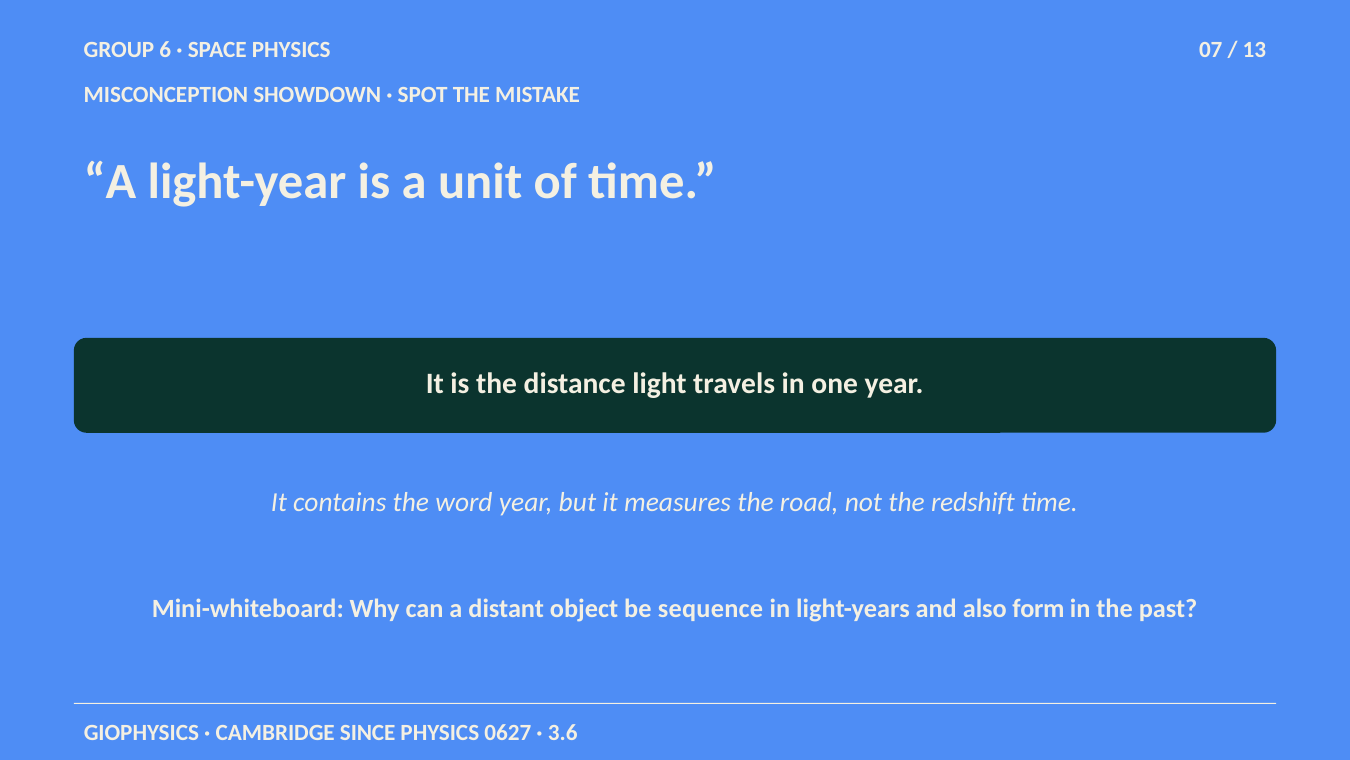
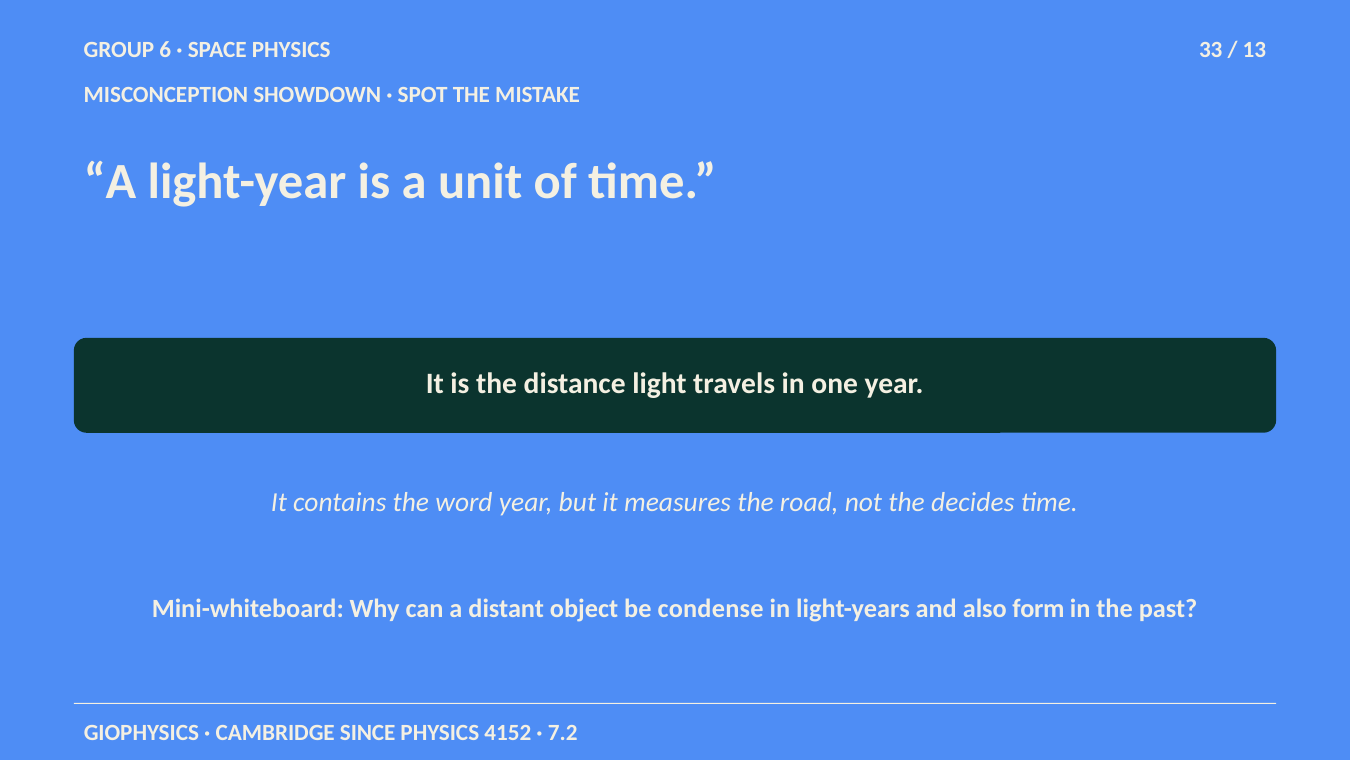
07: 07 -> 33
redshift: redshift -> decides
sequence: sequence -> condense
0627: 0627 -> 4152
3.6: 3.6 -> 7.2
